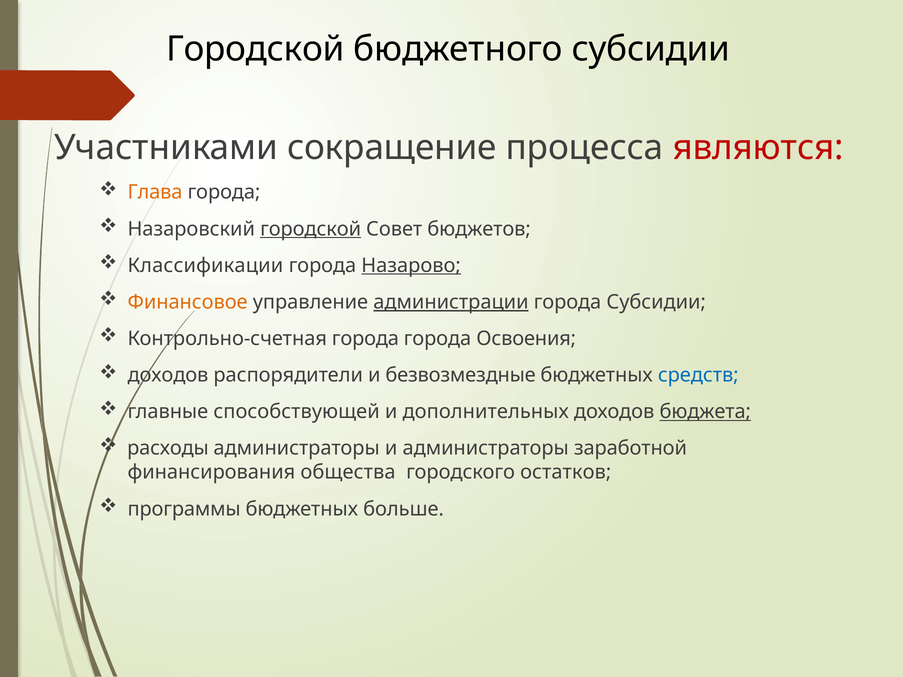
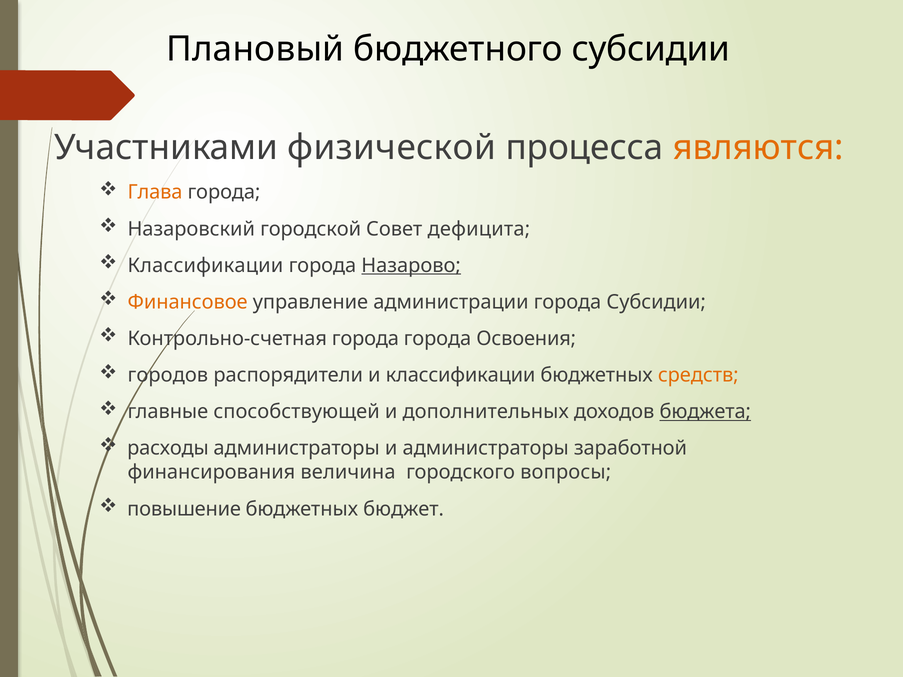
Городской at (255, 49): Городской -> Плановый
сокращение: сокращение -> физической
являются colour: red -> orange
городской at (311, 229) underline: present -> none
бюджетов: бюджетов -> дефицита
администрации underline: present -> none
доходов at (168, 375): доходов -> городов
и безвозмездные: безвозмездные -> классификации
средств colour: blue -> orange
общества: общества -> величина
остатков: остатков -> вопросы
программы: программы -> повышение
больше: больше -> бюджет
